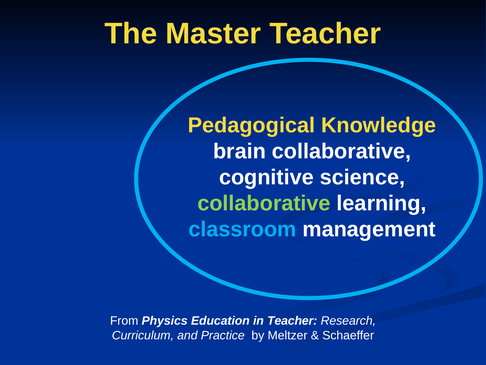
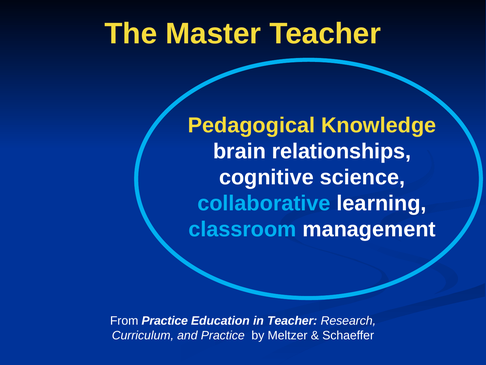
brain collaborative: collaborative -> relationships
collaborative at (264, 203) colour: light green -> light blue
From Physics: Physics -> Practice
